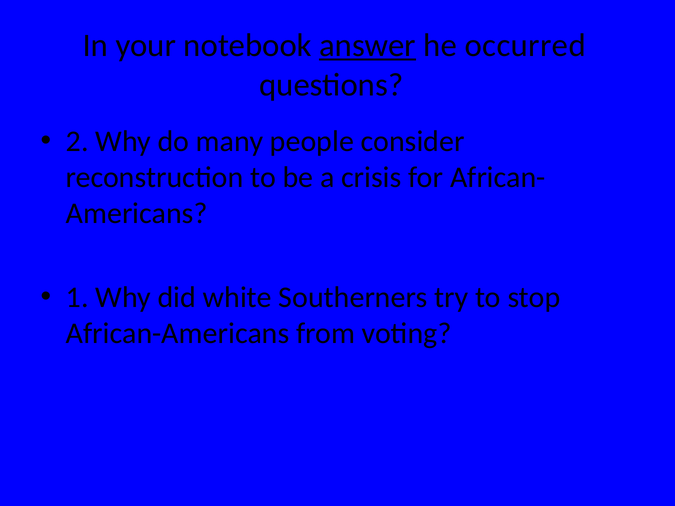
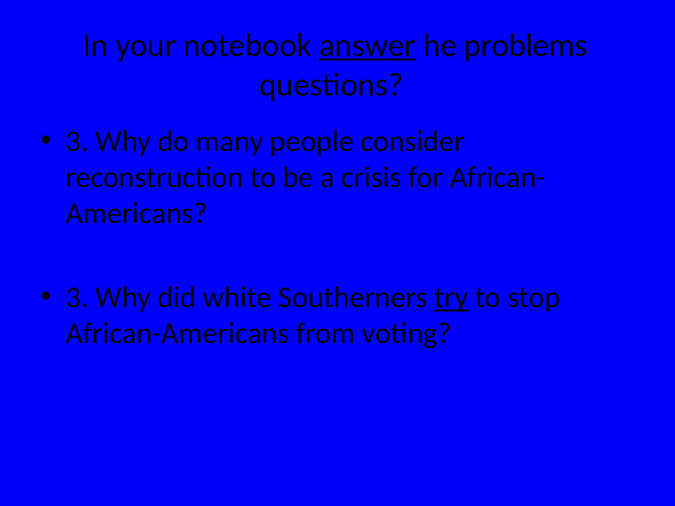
occurred: occurred -> problems
2 at (77, 142): 2 -> 3
1 at (77, 298): 1 -> 3
try underline: none -> present
